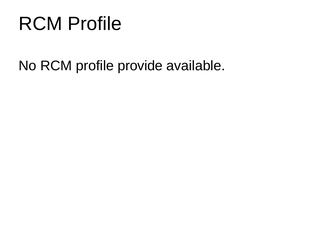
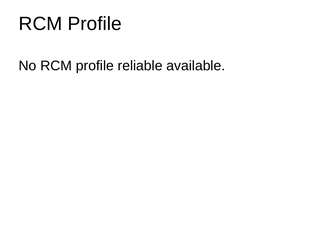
provide: provide -> reliable
